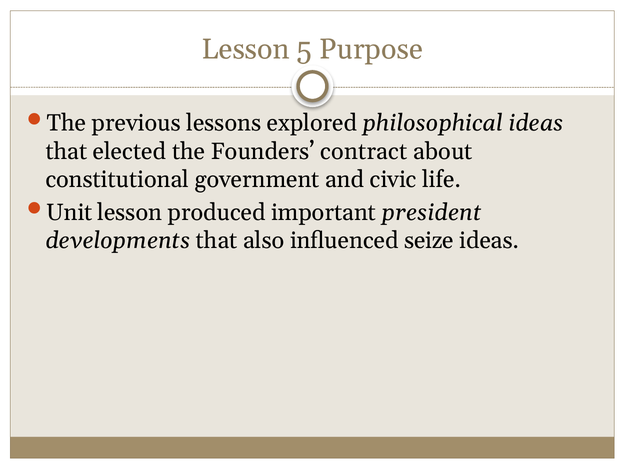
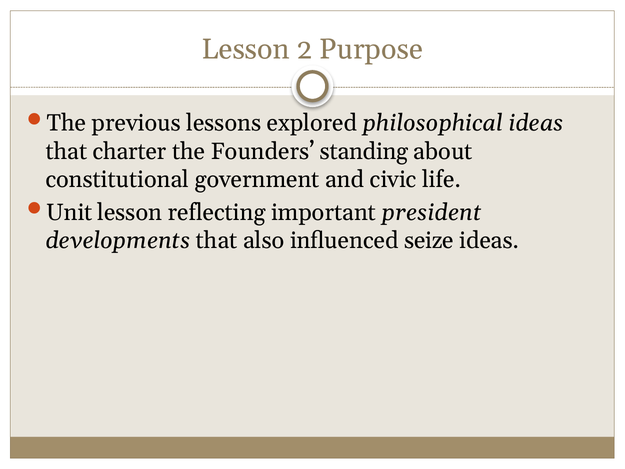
5: 5 -> 2
elected: elected -> charter
contract: contract -> standing
produced: produced -> reflecting
